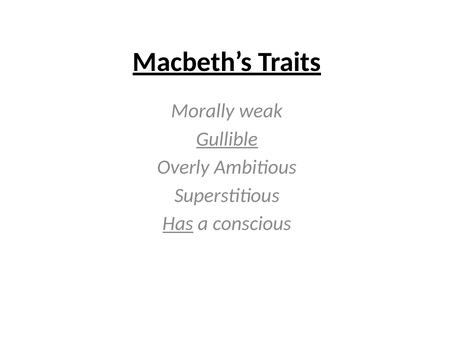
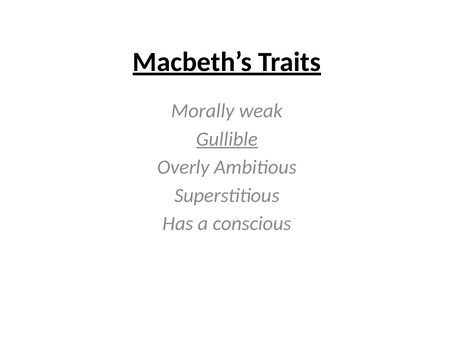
Has underline: present -> none
